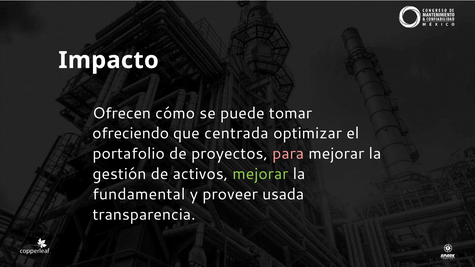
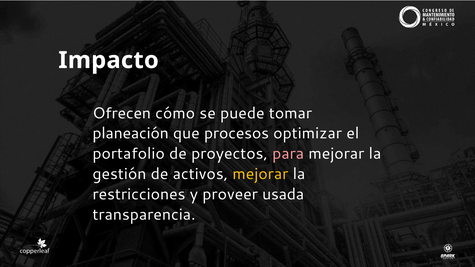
ofreciendo: ofreciendo -> planeación
centrada: centrada -> procesos
mejorar at (260, 174) colour: light green -> yellow
fundamental: fundamental -> restricciones
